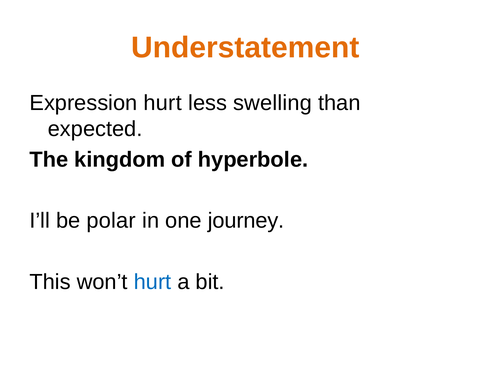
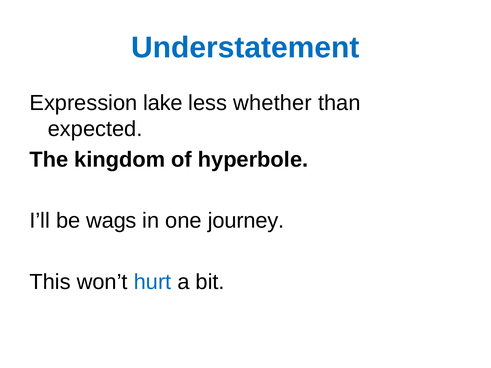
Understatement colour: orange -> blue
Expression hurt: hurt -> lake
swelling: swelling -> whether
polar: polar -> wags
